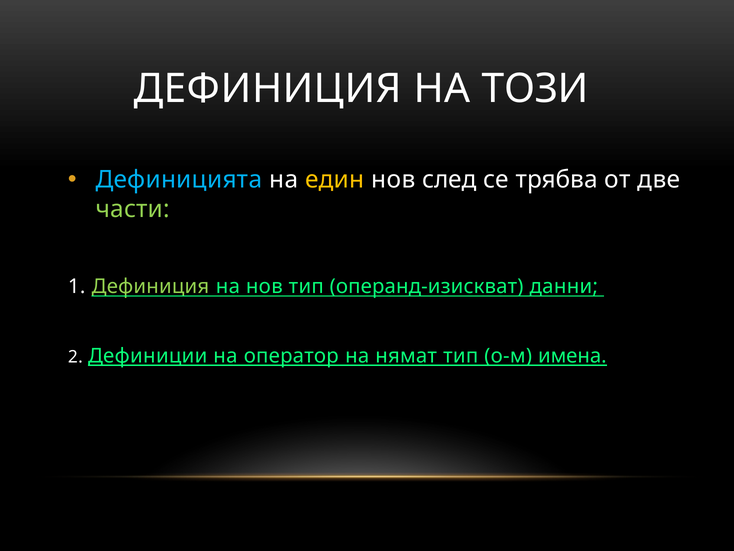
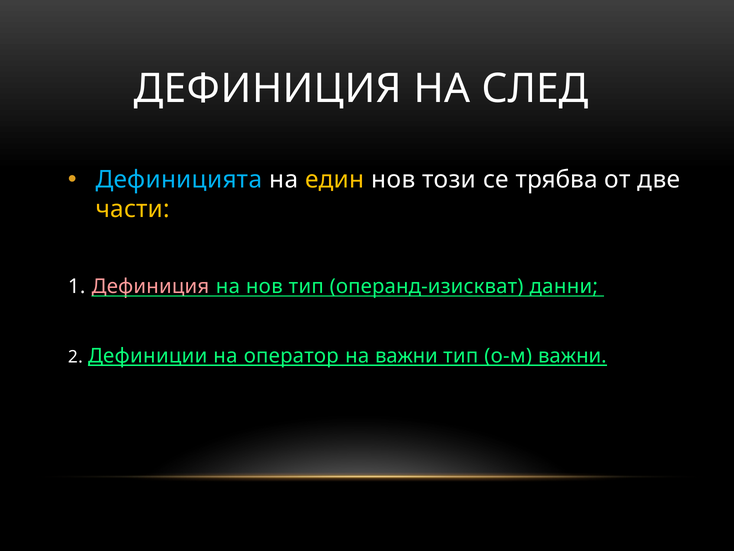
ТОЗИ: ТОЗИ -> СЛЕД
след: след -> този
части colour: light green -> yellow
Дефиниция at (150, 286) colour: light green -> pink
на нямат: нямат -> важни
о-м имена: имена -> важни
